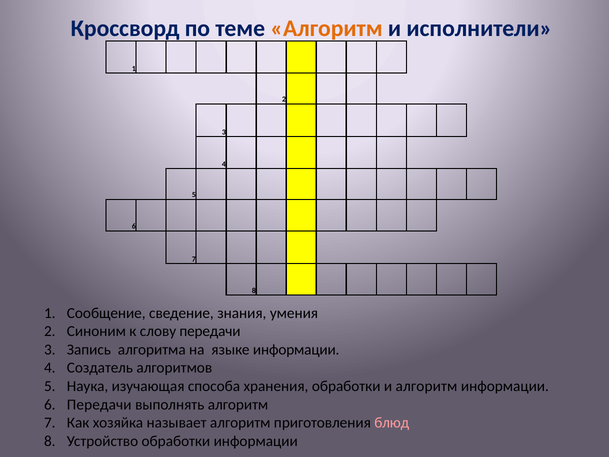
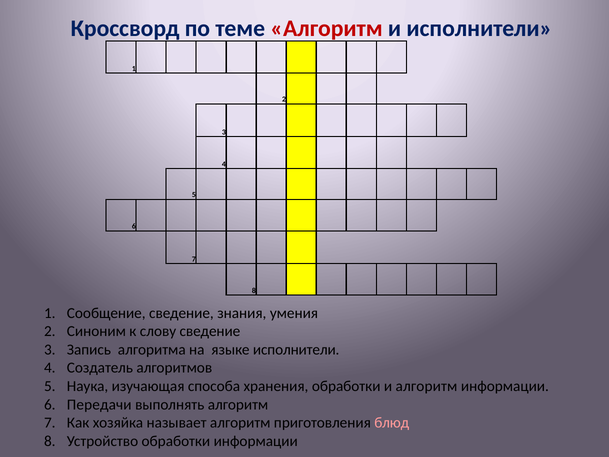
Алгоритм at (327, 28) colour: orange -> red
слову передачи: передачи -> сведение
языке информации: информации -> исполнители
